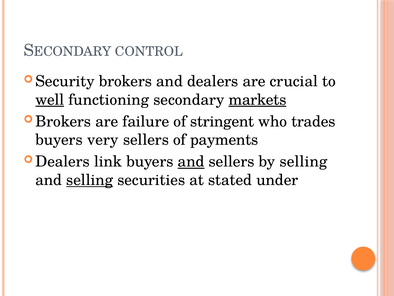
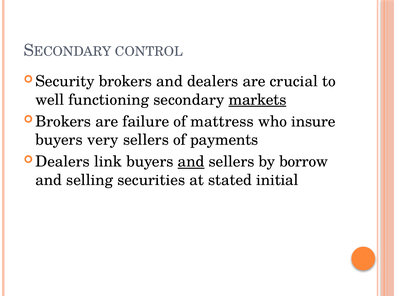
well underline: present -> none
stringent: stringent -> mattress
trades: trades -> insure
by selling: selling -> borrow
selling at (90, 180) underline: present -> none
under: under -> initial
